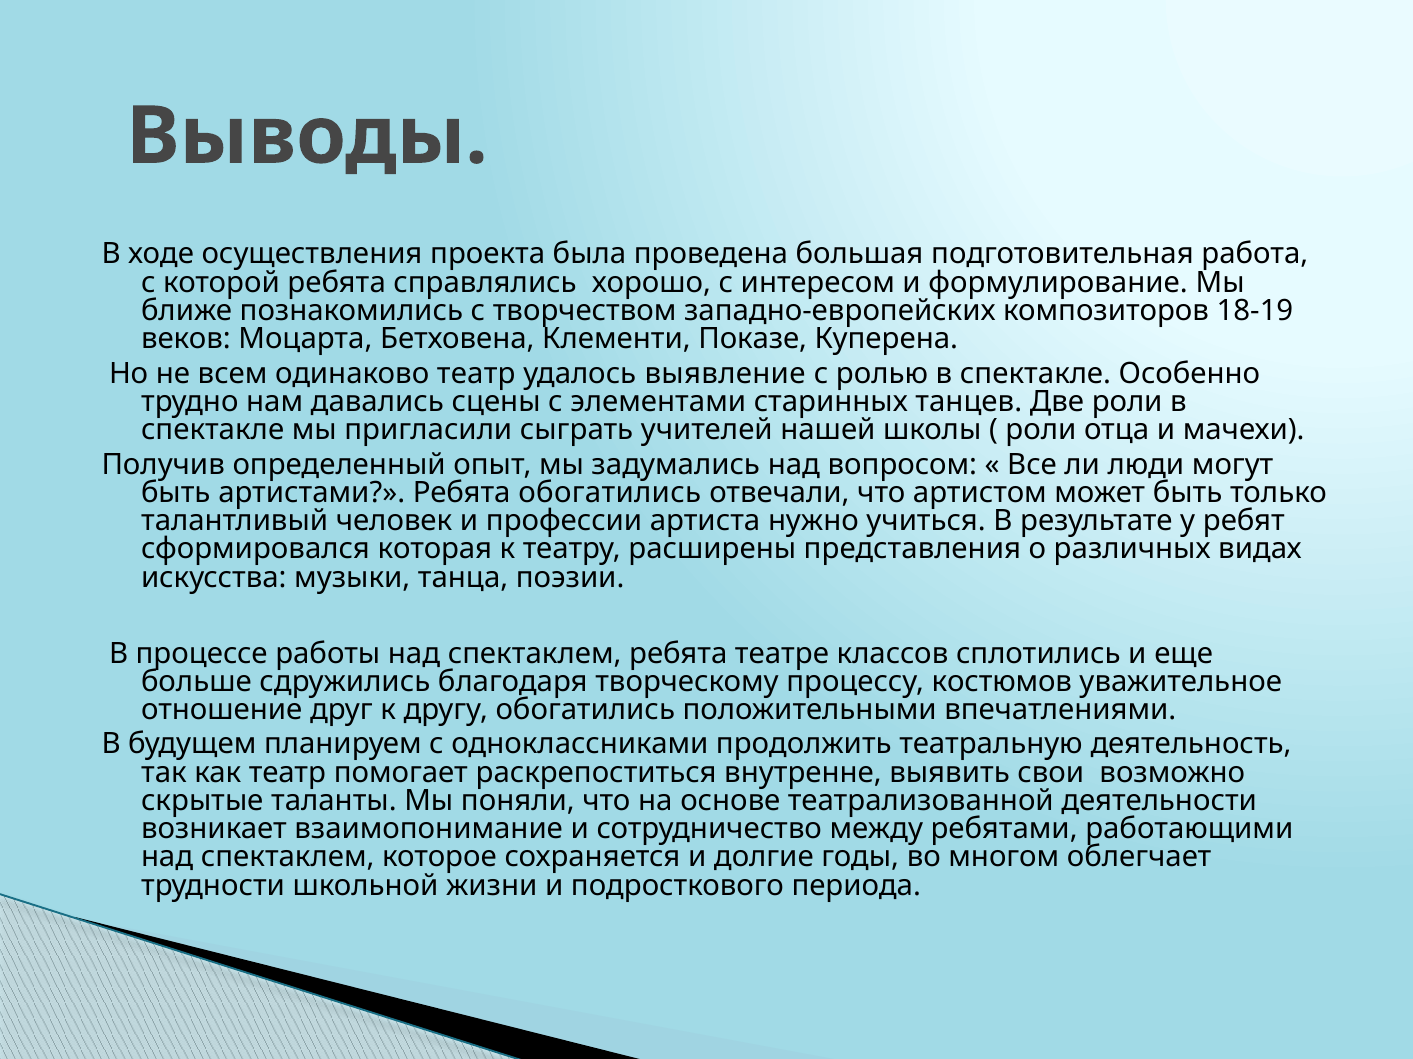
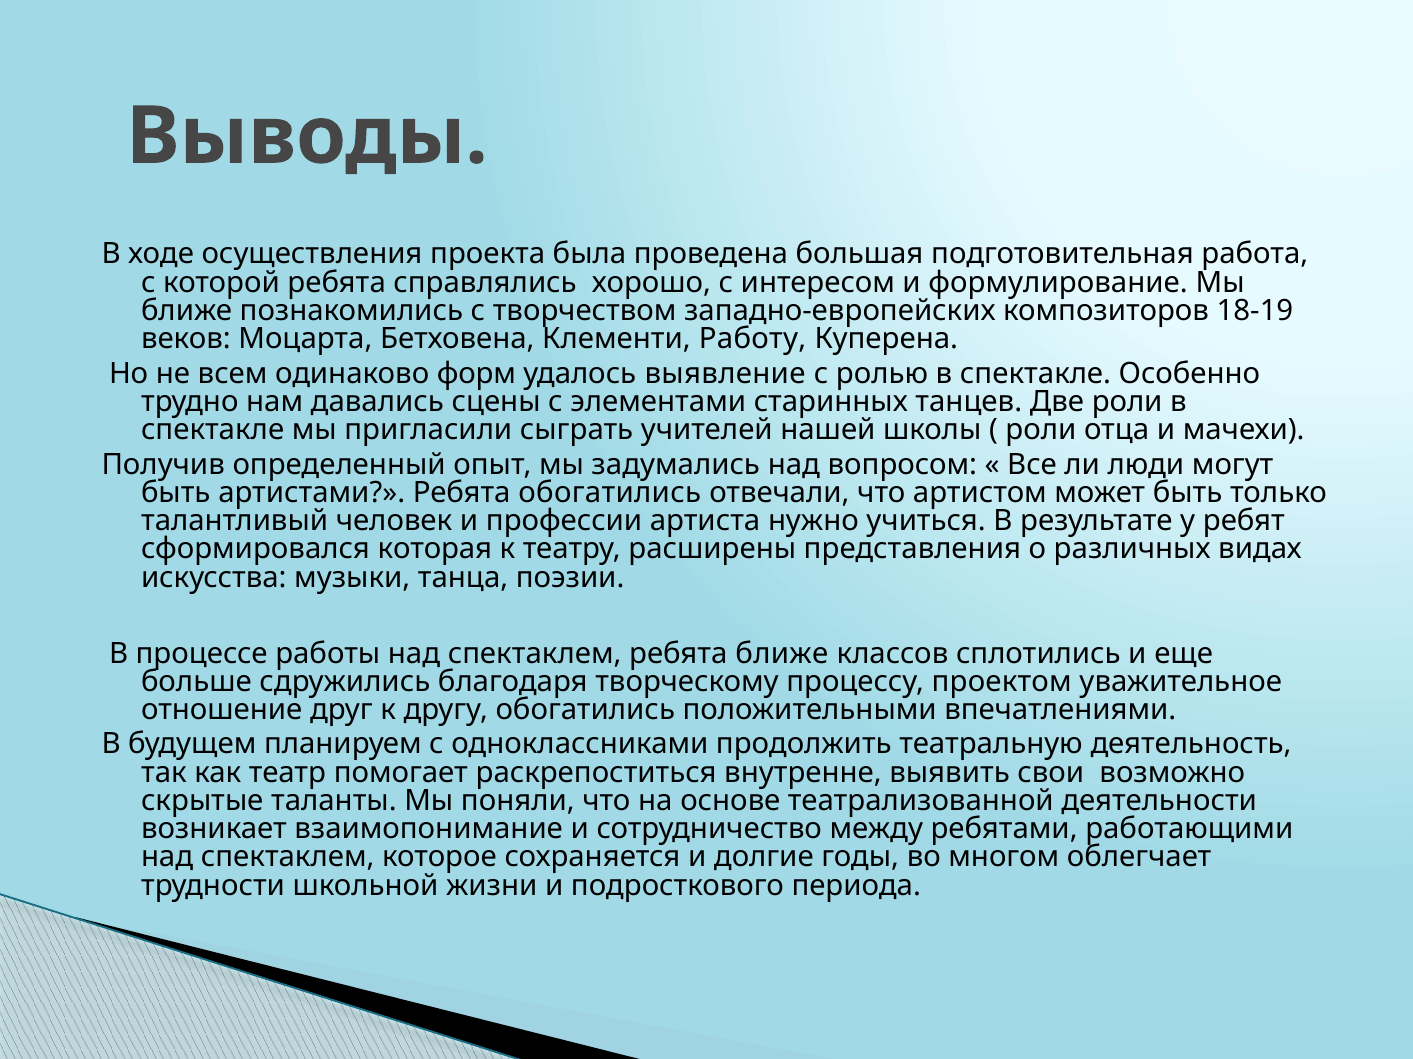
Показе: Показе -> Работу
одинаково театр: театр -> форм
ребята театре: театре -> ближе
костюмов: костюмов -> проектом
